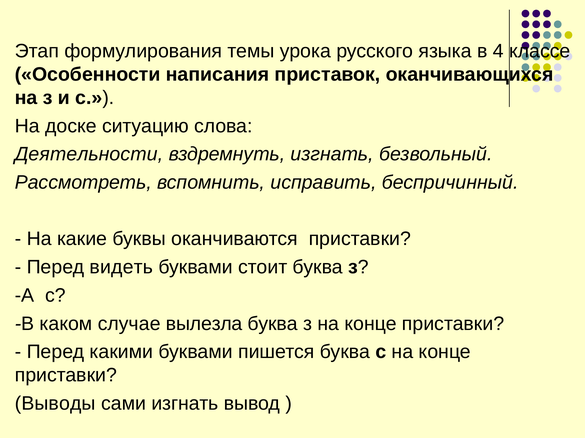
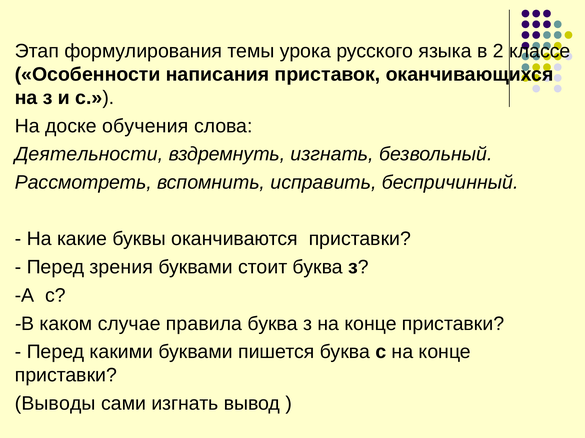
4: 4 -> 2
ситуацию: ситуацию -> обучения
видеть: видеть -> зрения
вылезла: вылезла -> правила
